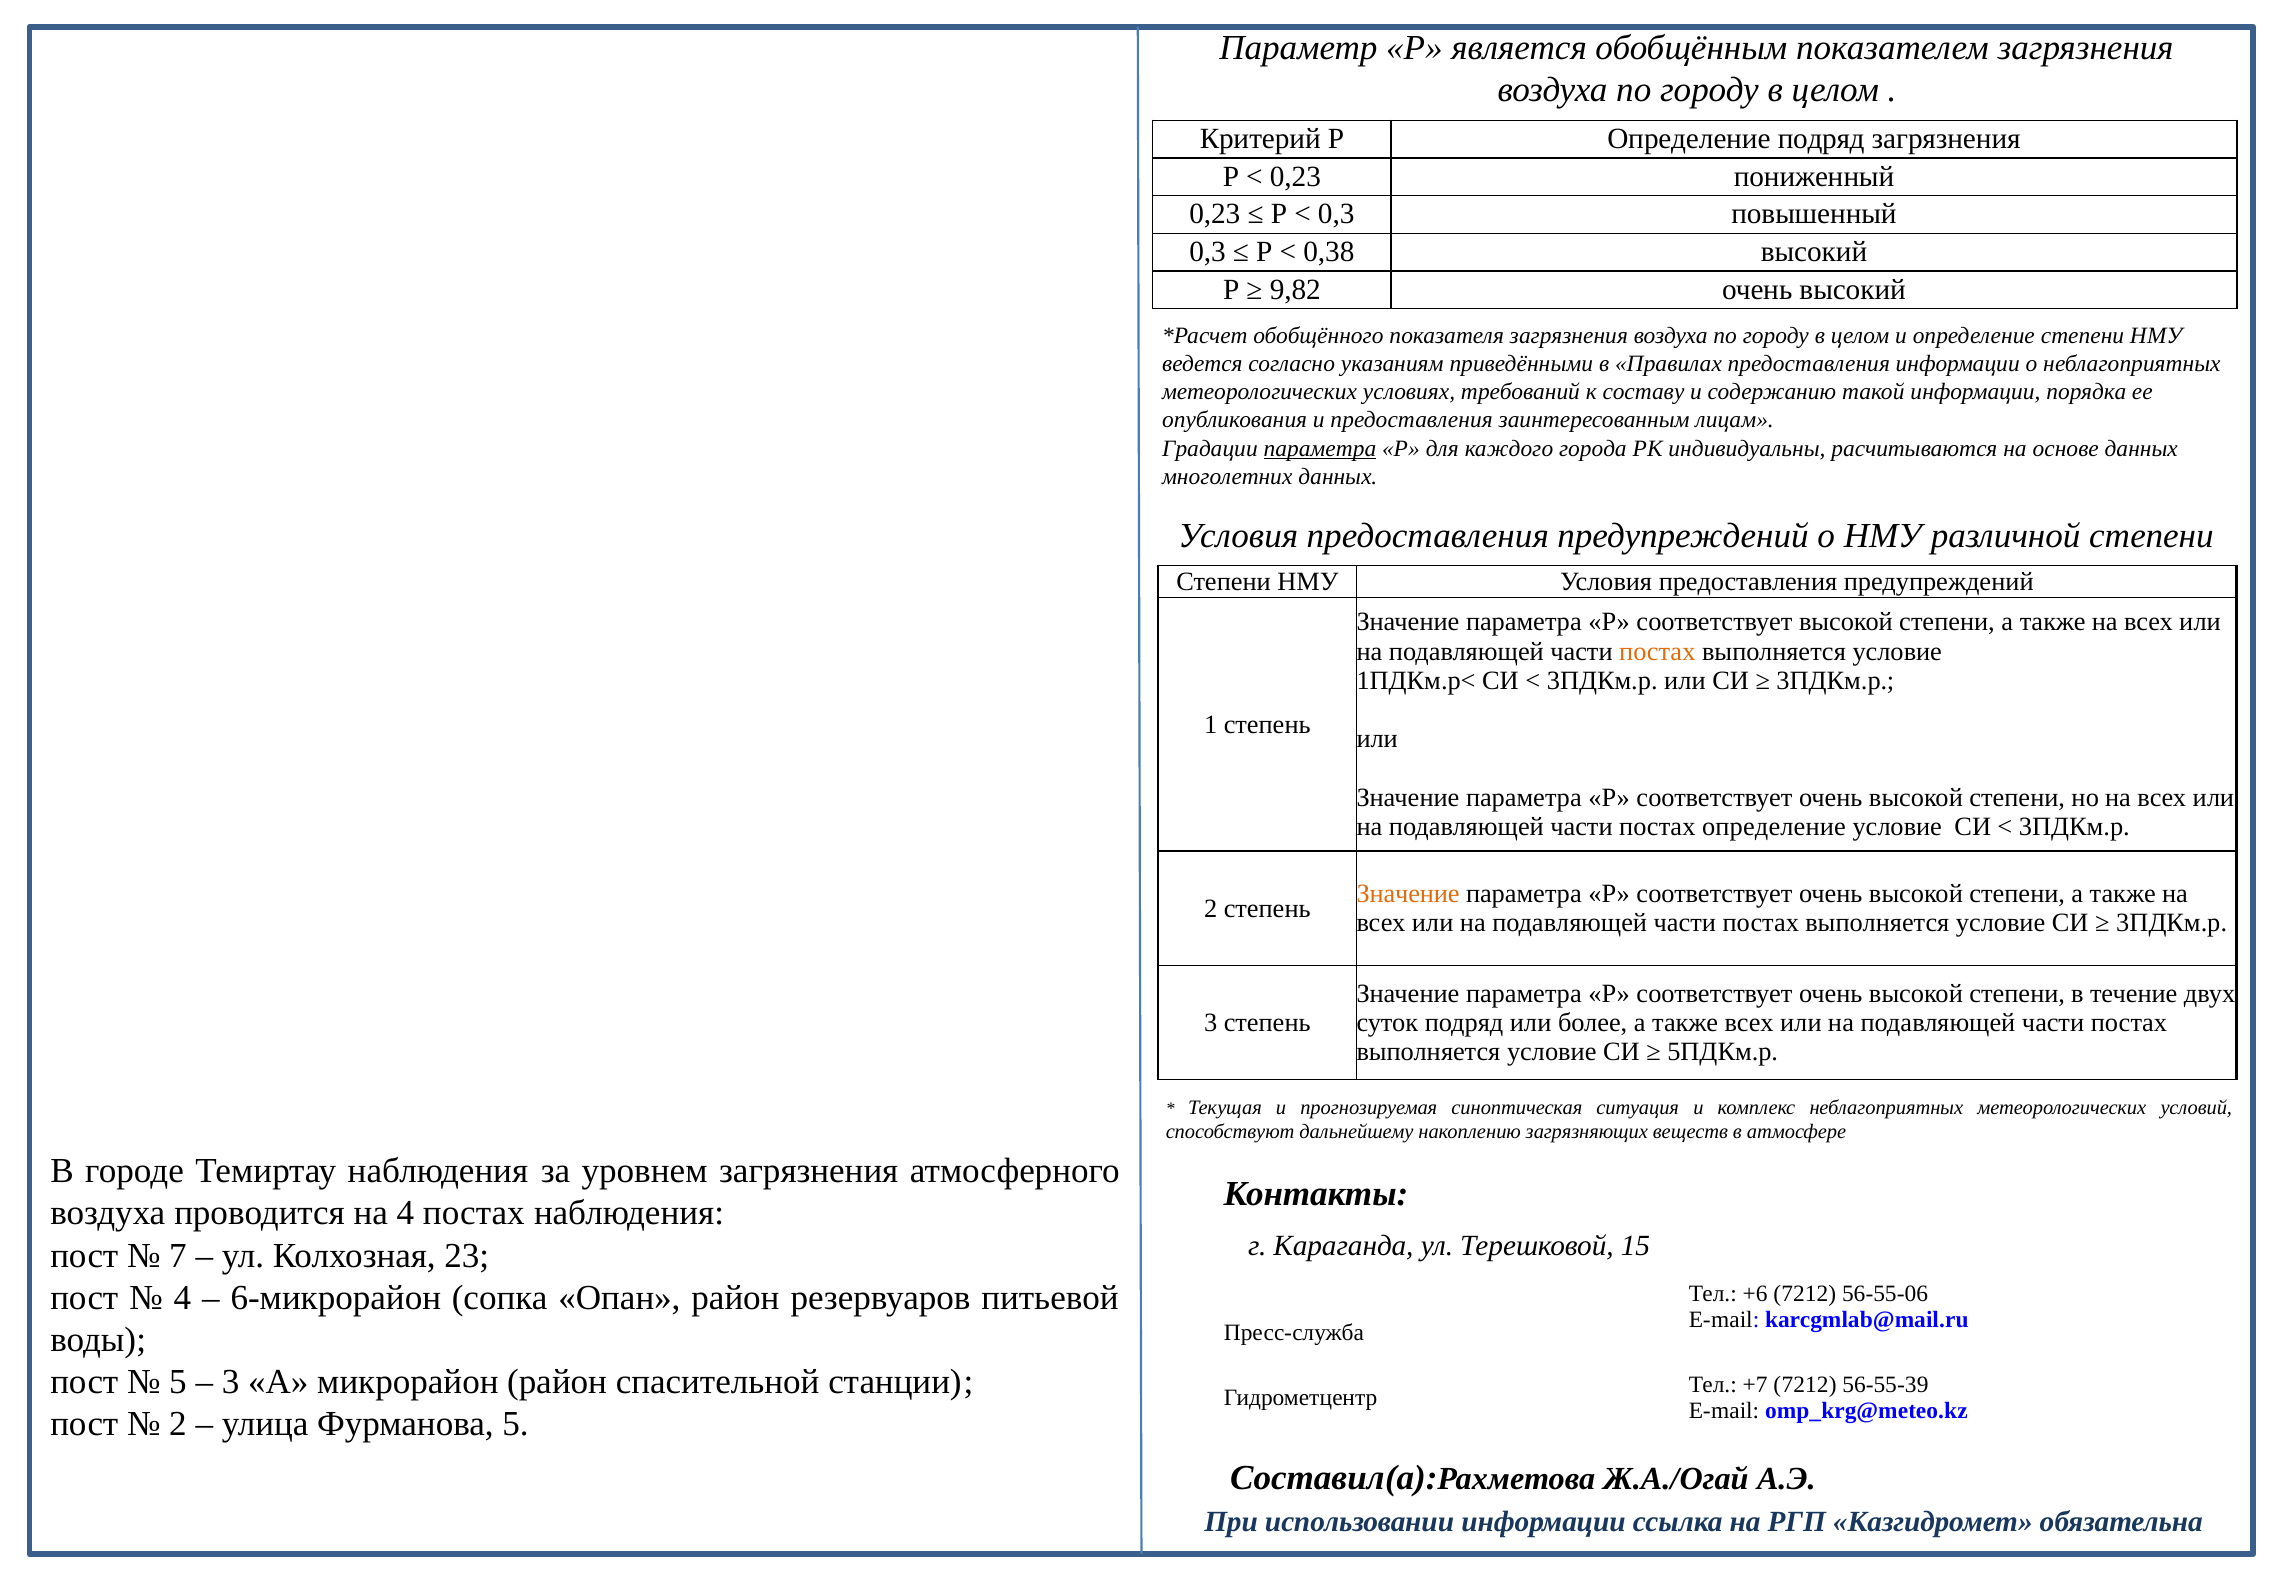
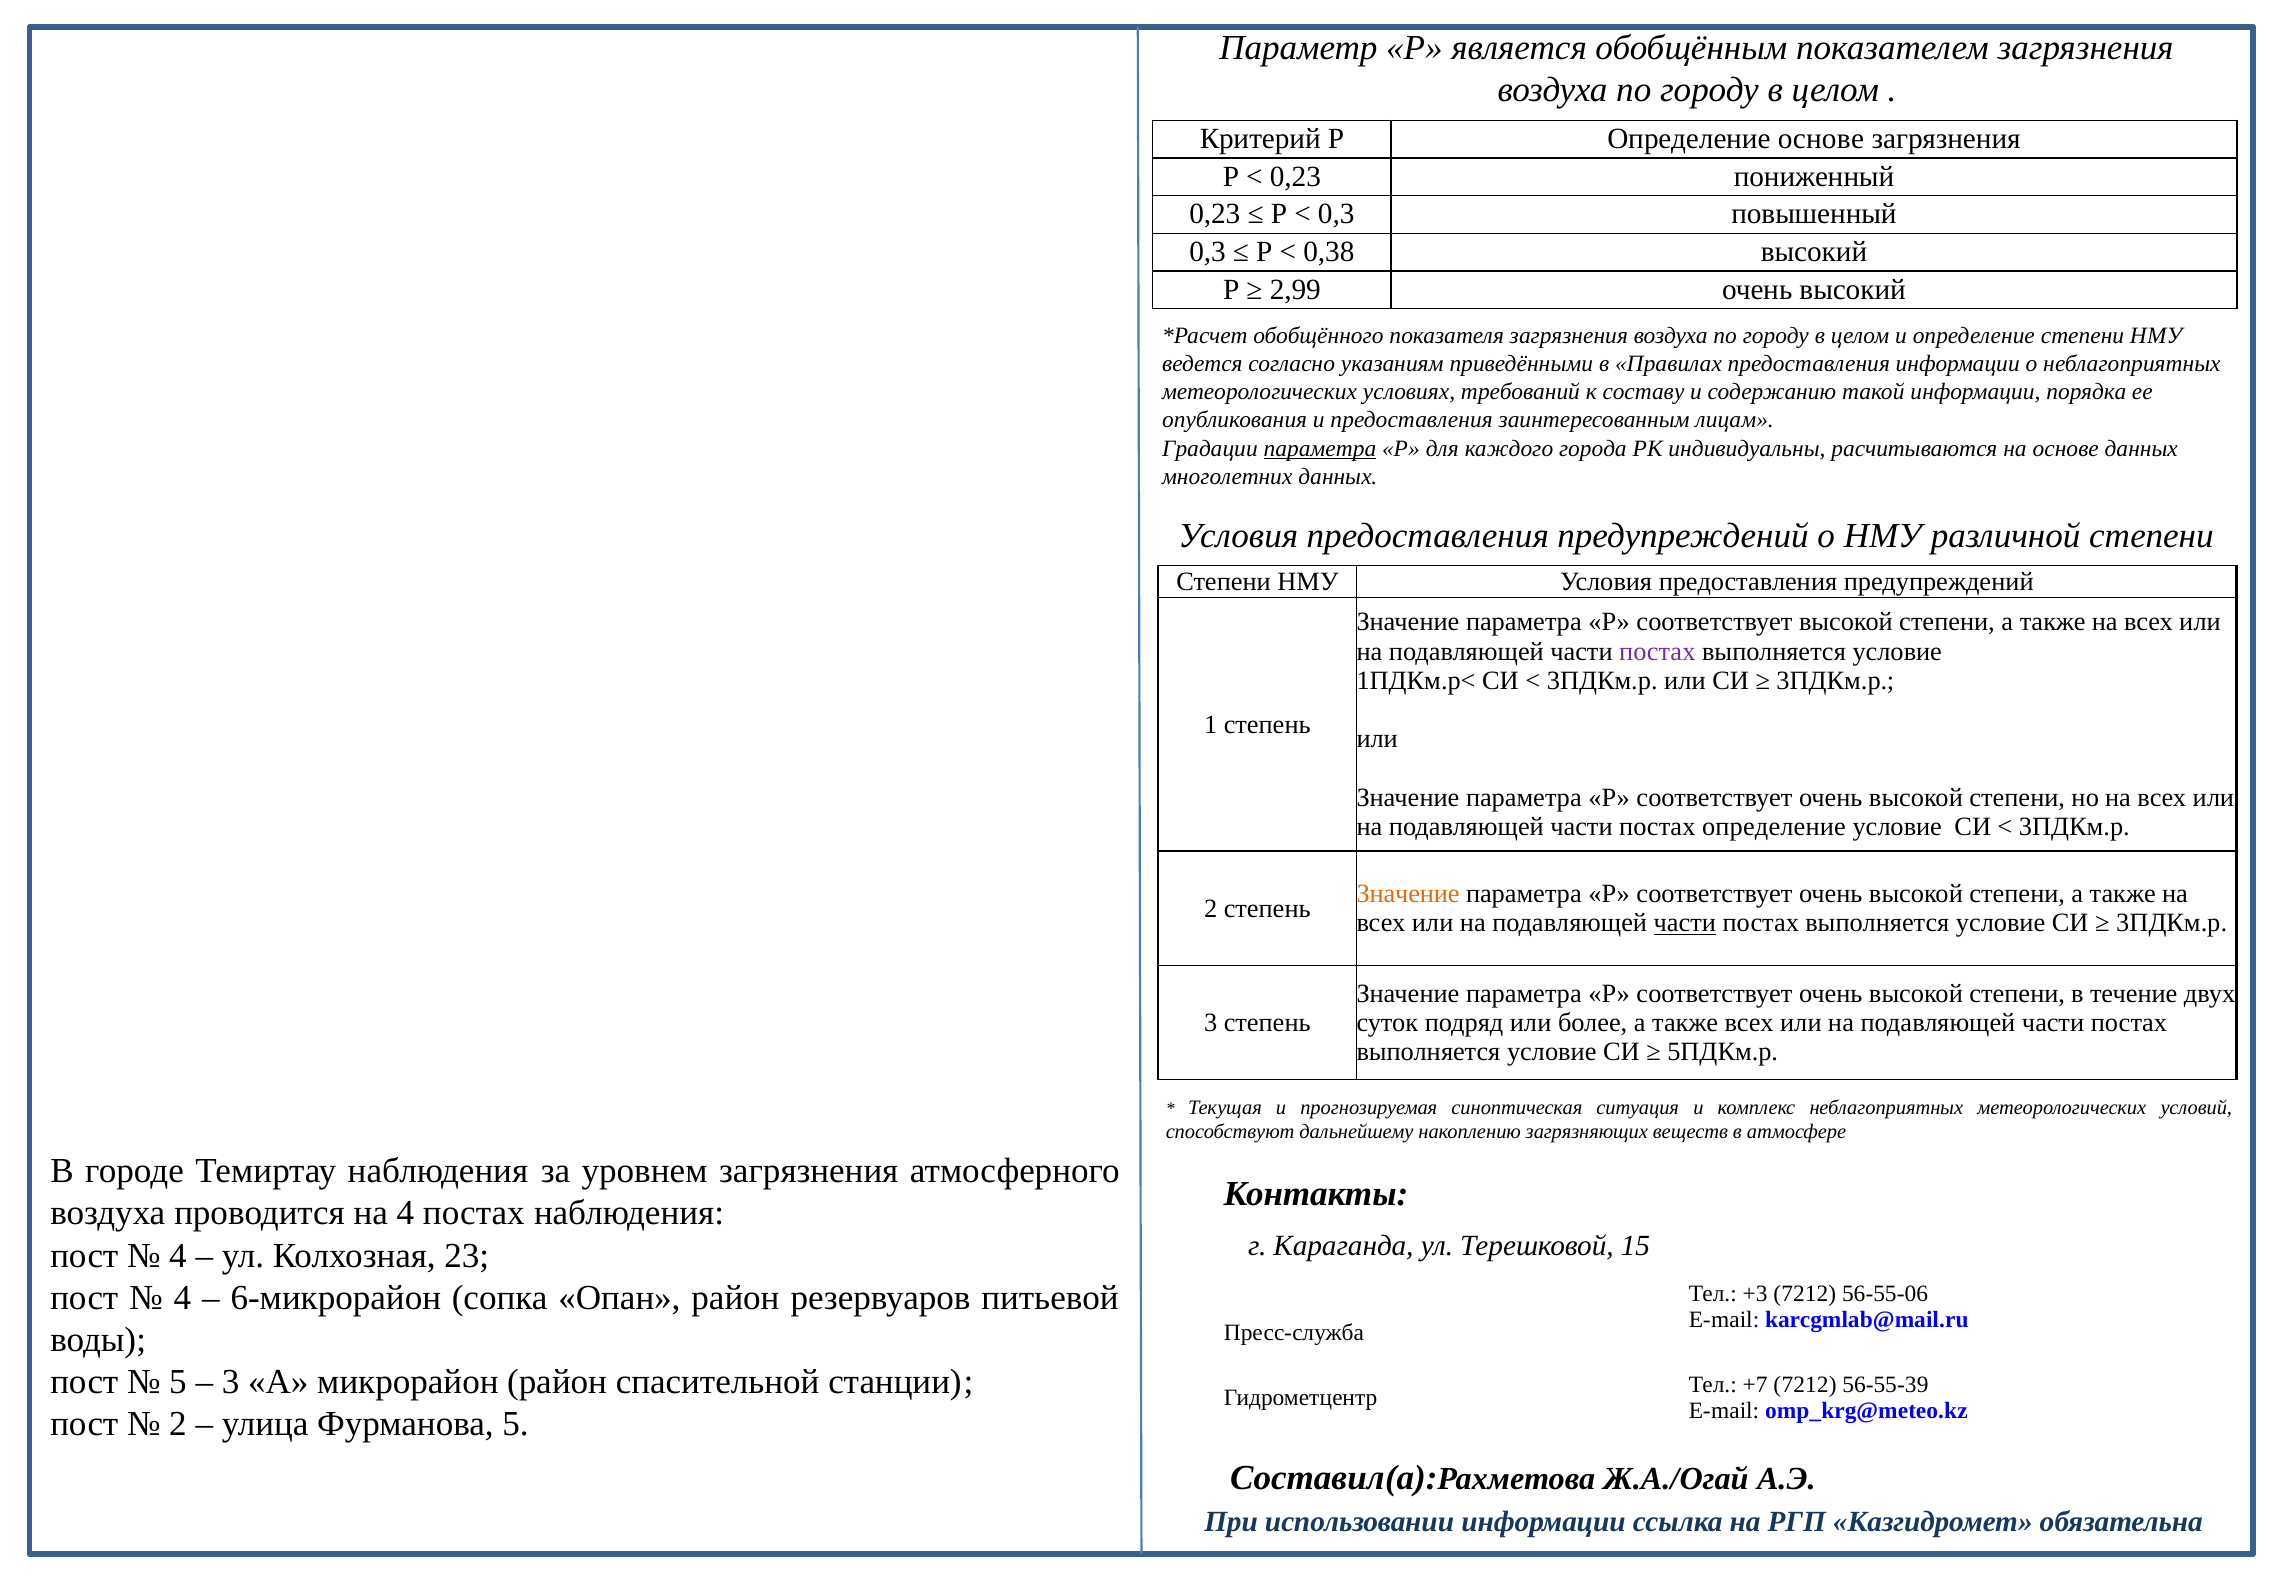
Определение подряд: подряд -> основе
9,82: 9,82 -> 2,99
постах at (1657, 651) colour: orange -> purple
части at (1685, 923) underline: none -> present
7 at (178, 1255): 7 -> 4
+6: +6 -> +3
